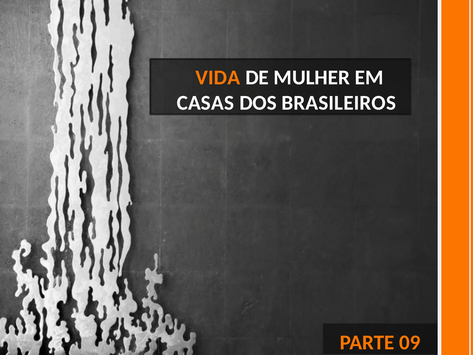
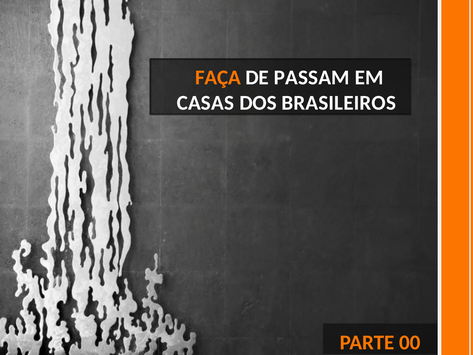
VIDA: VIDA -> FAÇA
MULHER: MULHER -> PASSAM
09: 09 -> 00
